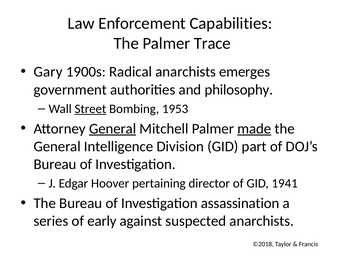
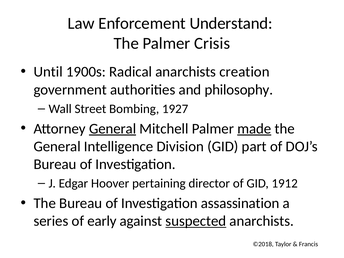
Capabilities: Capabilities -> Understand
Trace: Trace -> Crisis
Gary: Gary -> Until
emerges: emerges -> creation
Street underline: present -> none
1953: 1953 -> 1927
1941: 1941 -> 1912
suspected underline: none -> present
